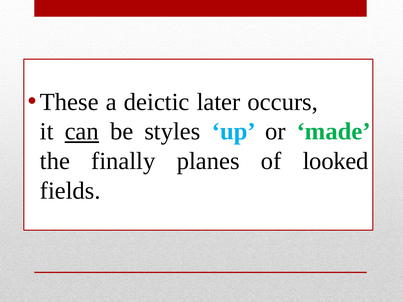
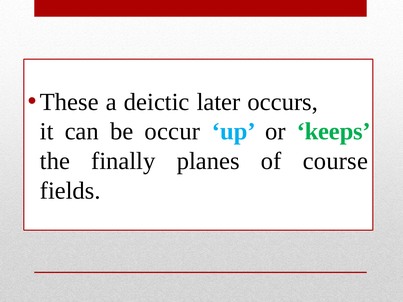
can underline: present -> none
styles: styles -> occur
made: made -> keeps
looked: looked -> course
